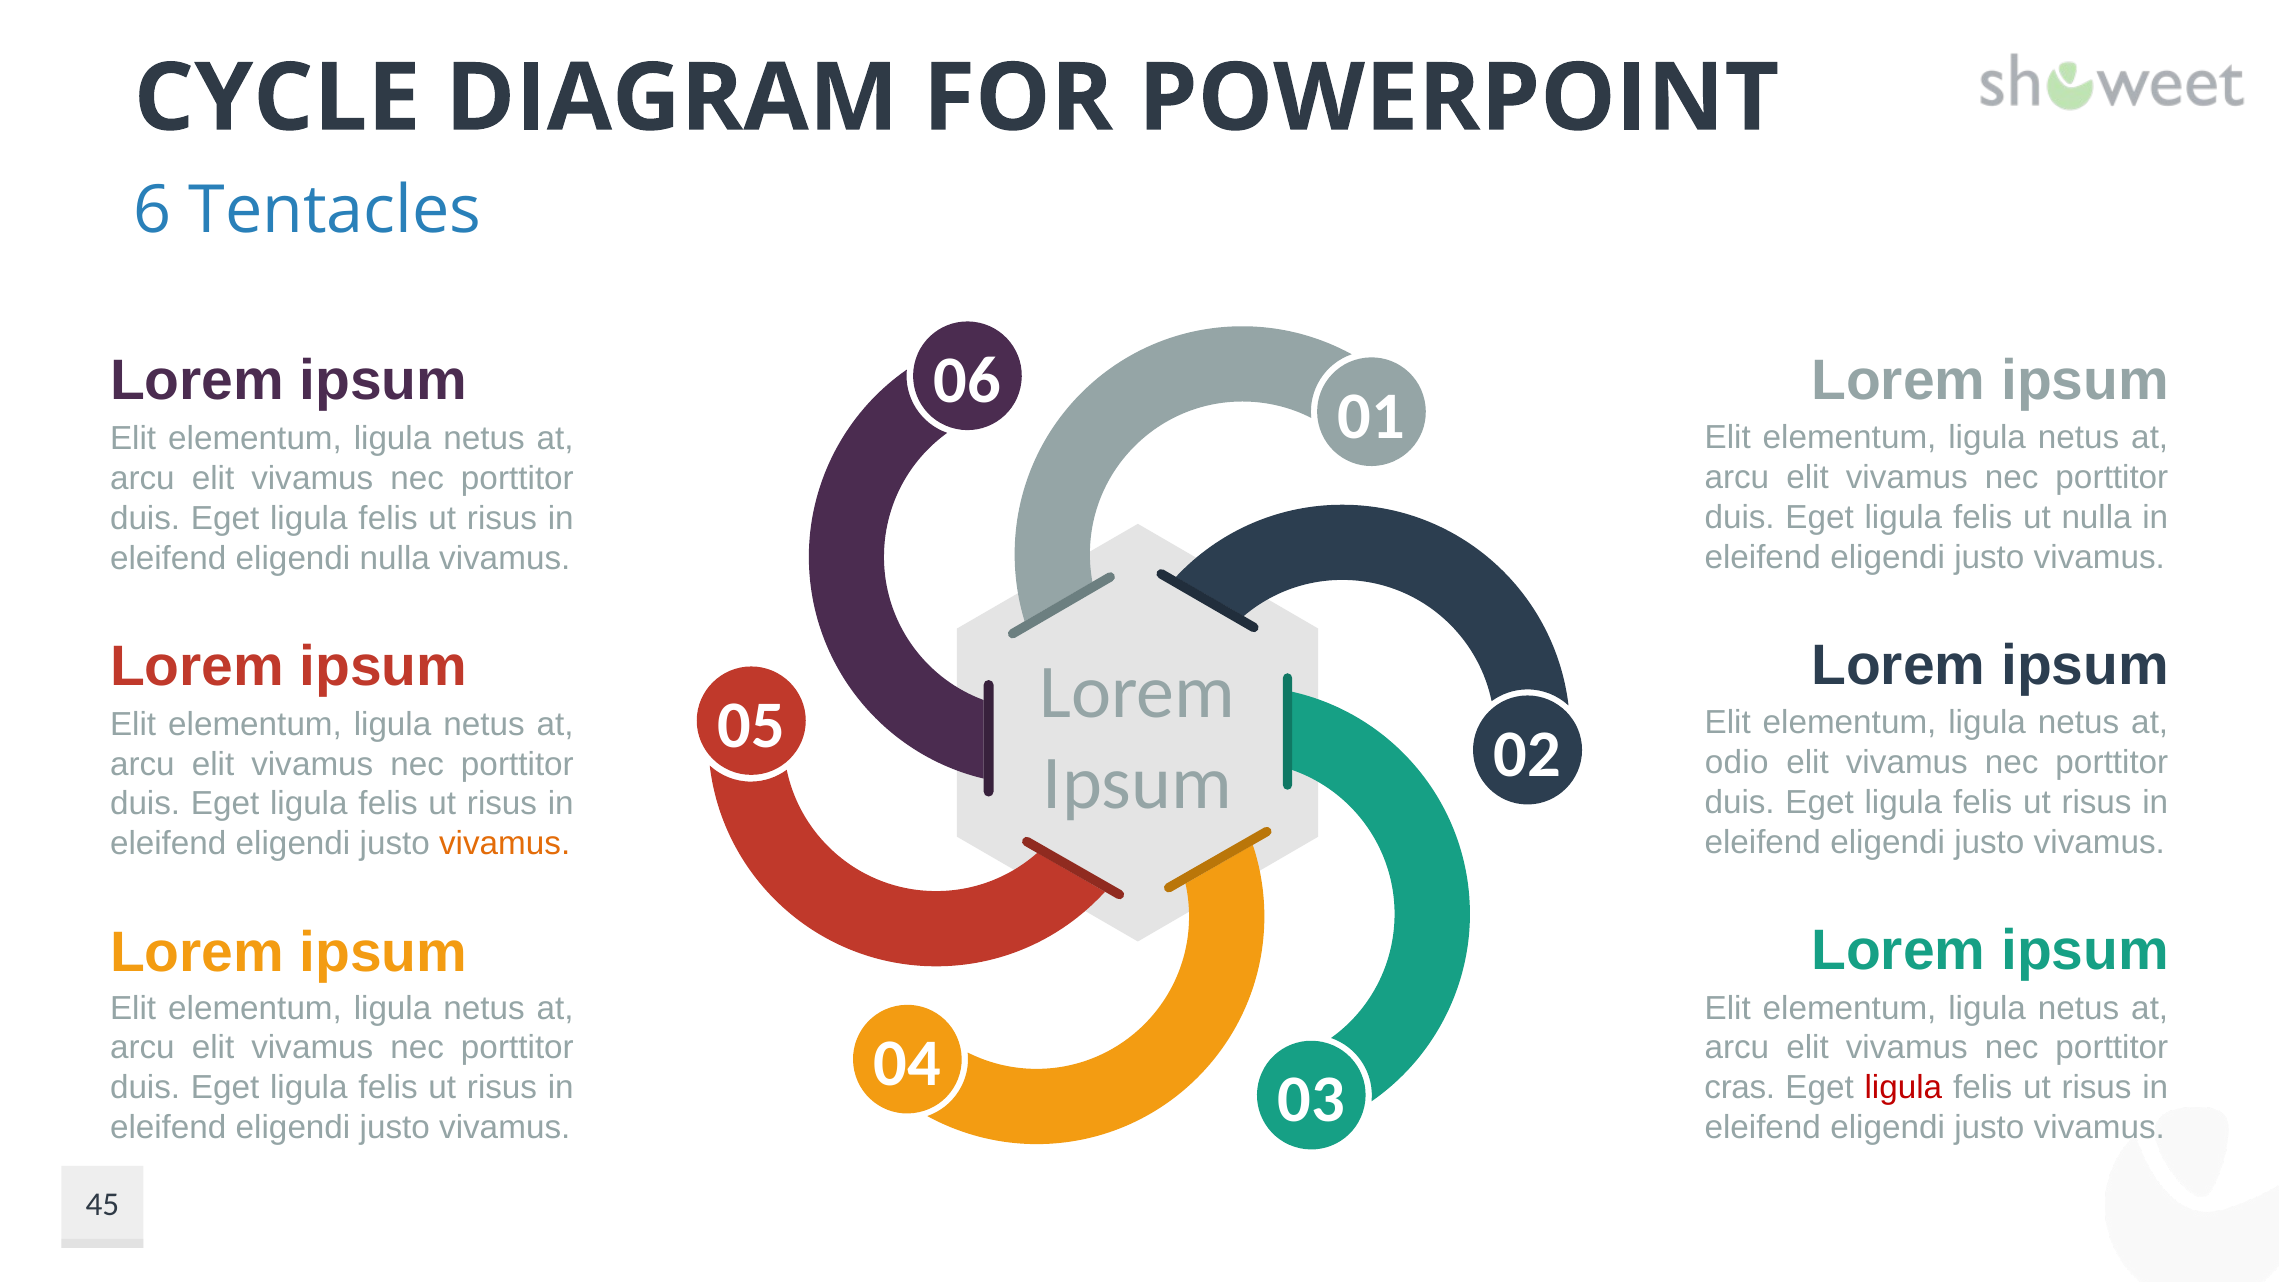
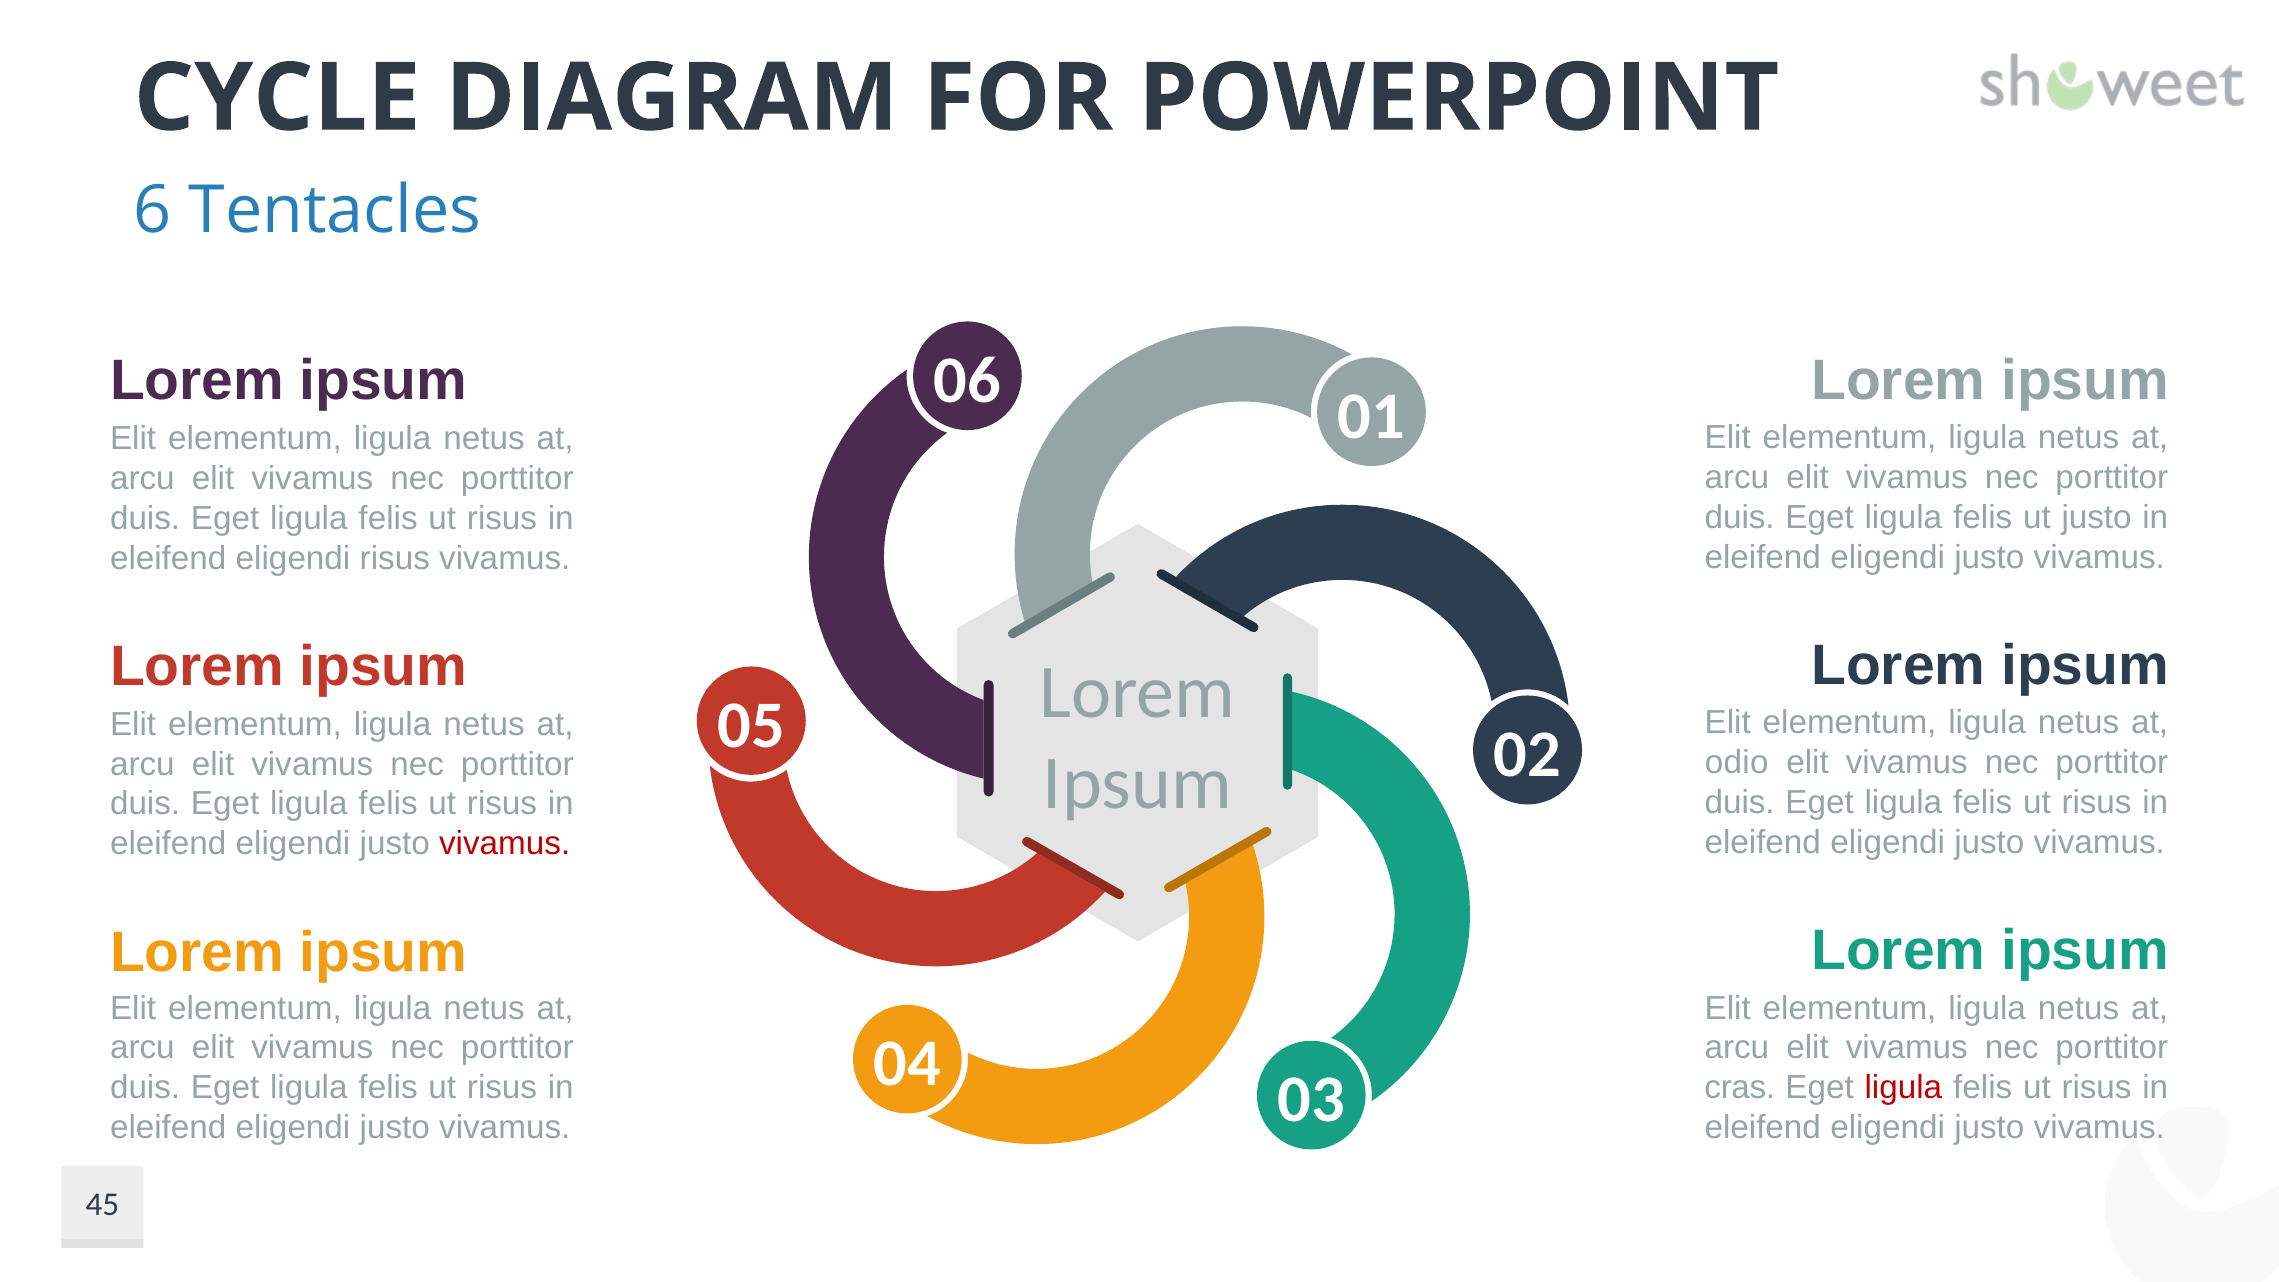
ut nulla: nulla -> justo
eligendi nulla: nulla -> risus
vivamus at (505, 844) colour: orange -> red
